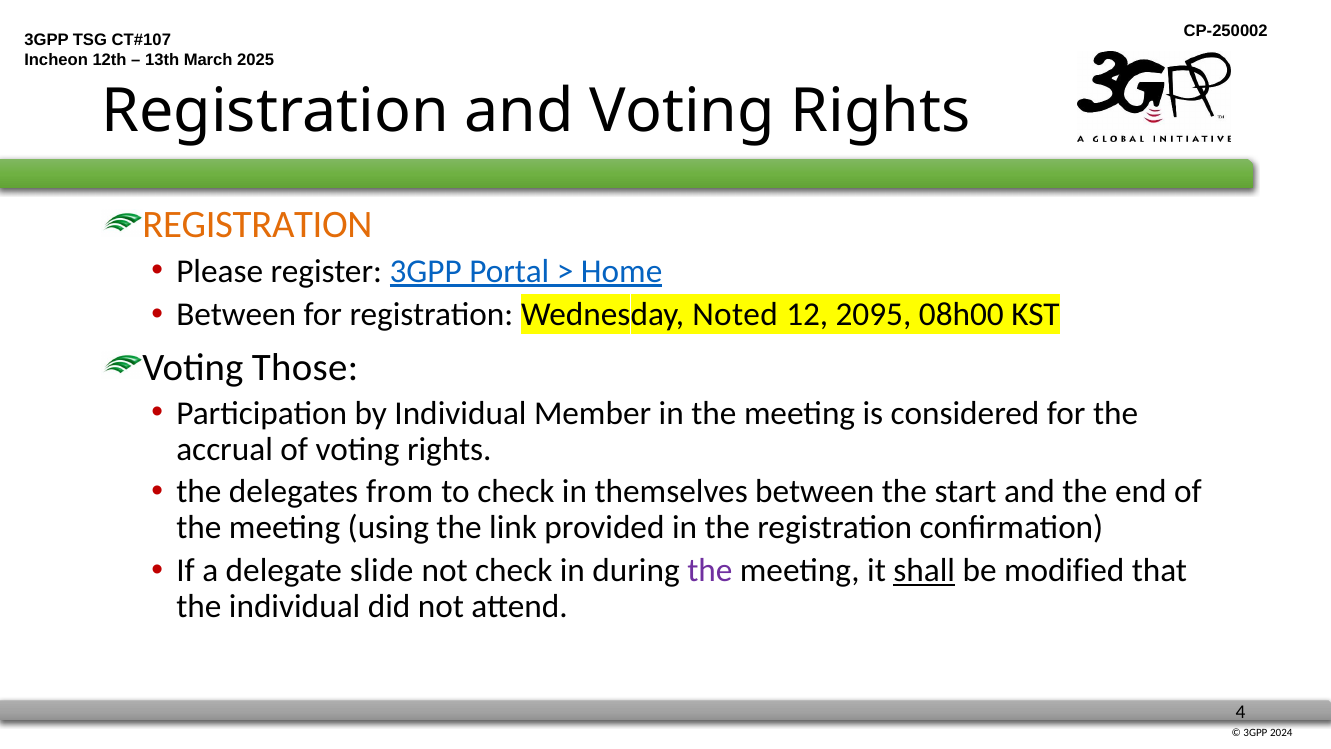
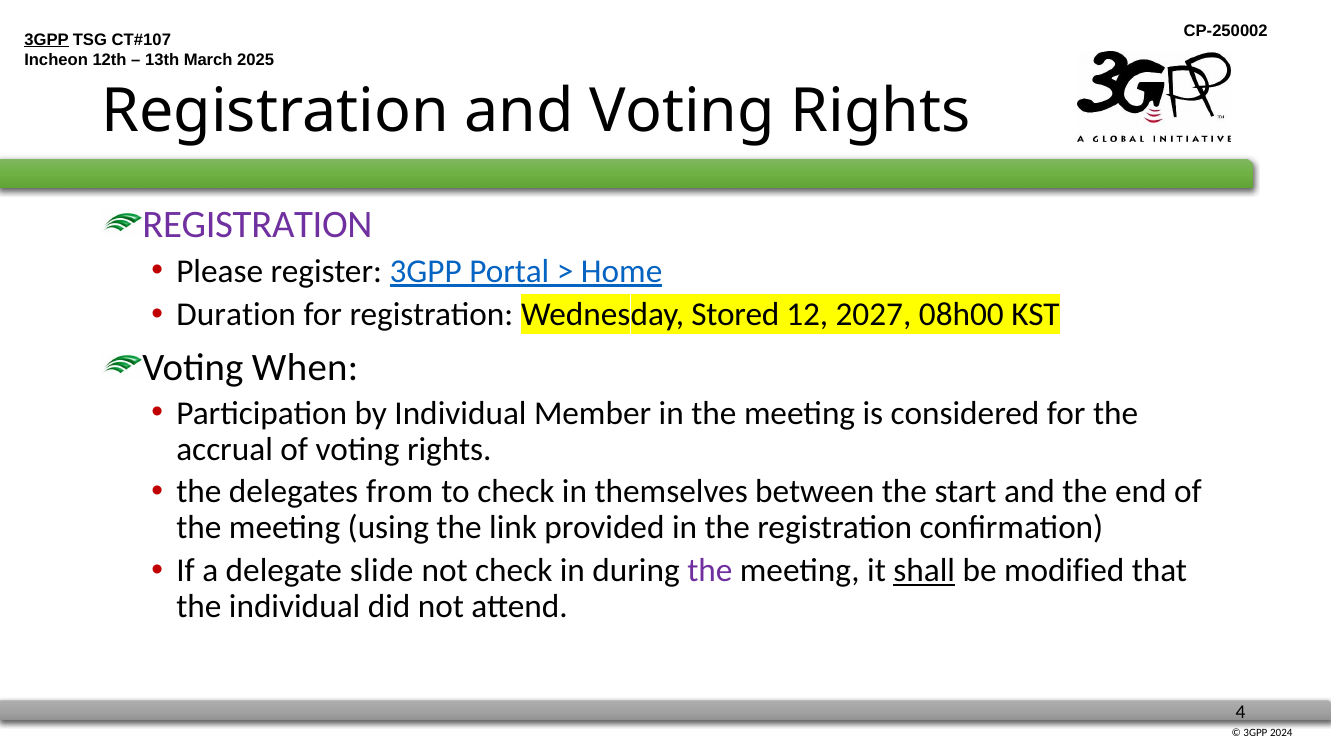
3GPP at (47, 40) underline: none -> present
REGISTRATION at (257, 225) colour: orange -> purple
Between at (236, 314): Between -> Duration
Noted: Noted -> Stored
2095: 2095 -> 2027
Those: Those -> When
